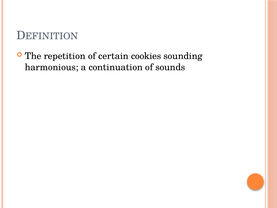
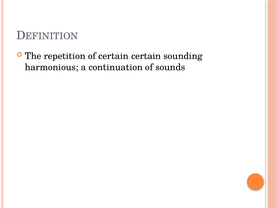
certain cookies: cookies -> certain
